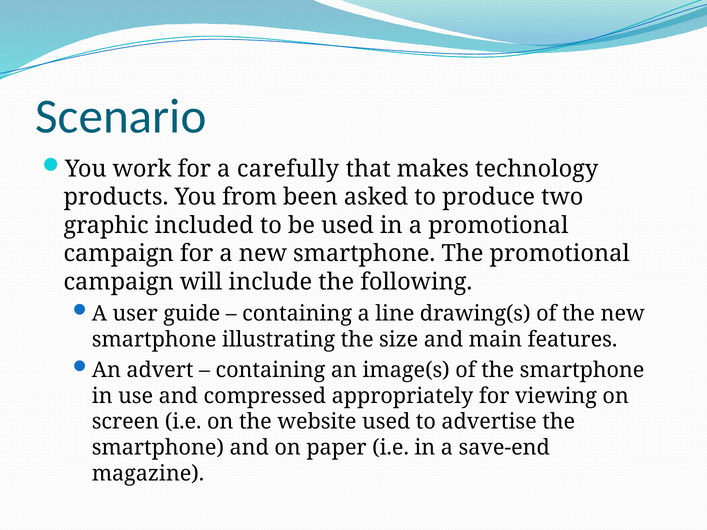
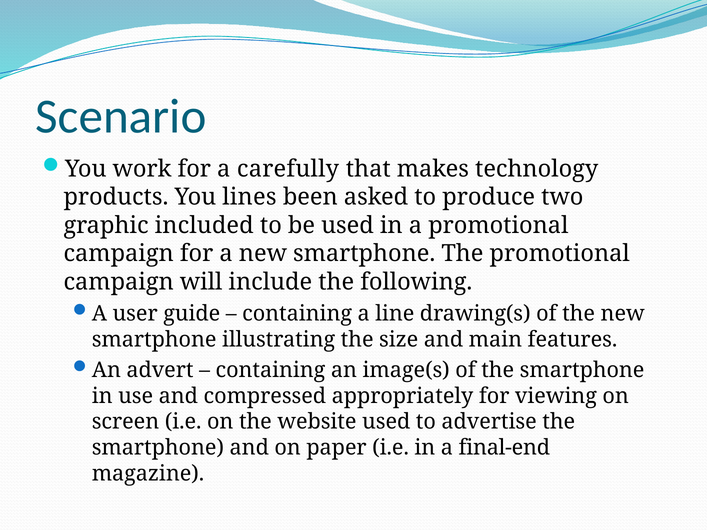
from: from -> lines
save-end: save-end -> final-end
